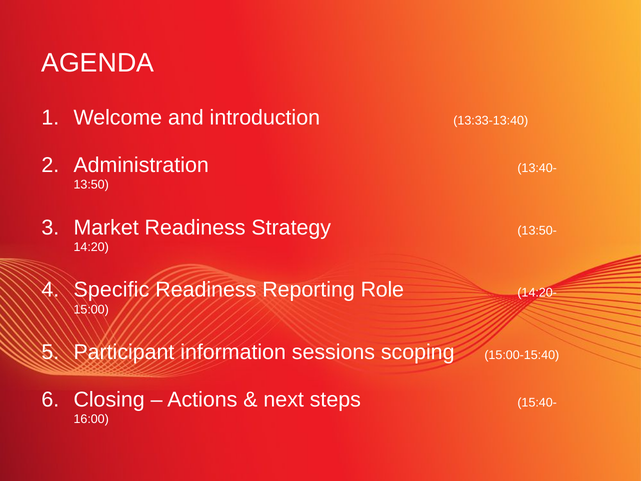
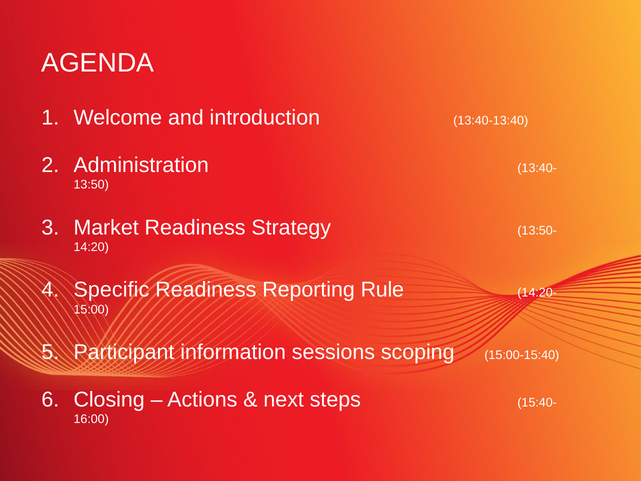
13:33-13:40: 13:33-13:40 -> 13:40-13:40
Role: Role -> Rule
